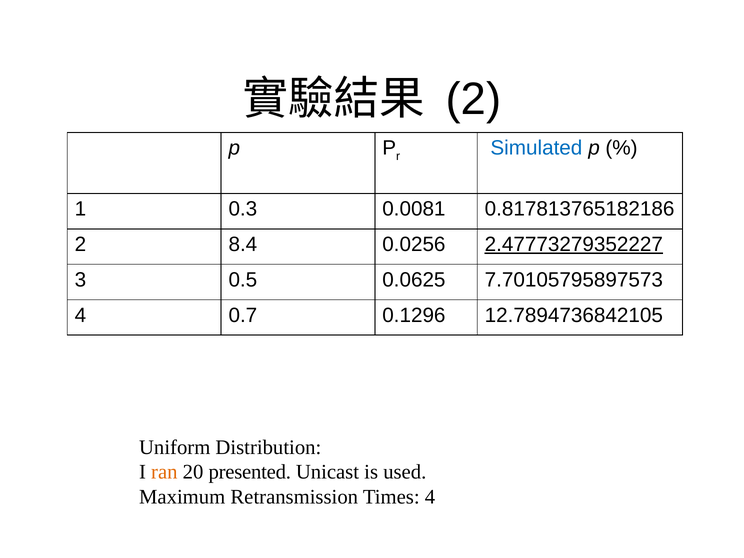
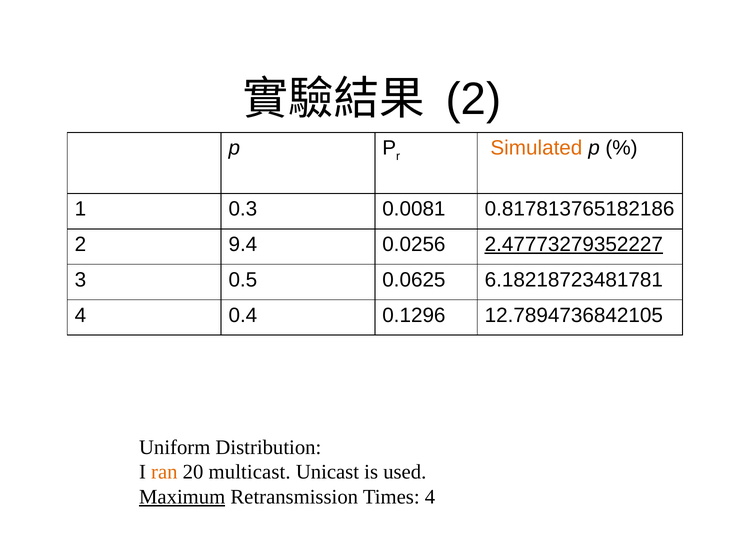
Simulated colour: blue -> orange
8.4: 8.4 -> 9.4
7.70105795897573: 7.70105795897573 -> 6.18218723481781
0.7: 0.7 -> 0.4
presented: presented -> multicast
Maximum underline: none -> present
